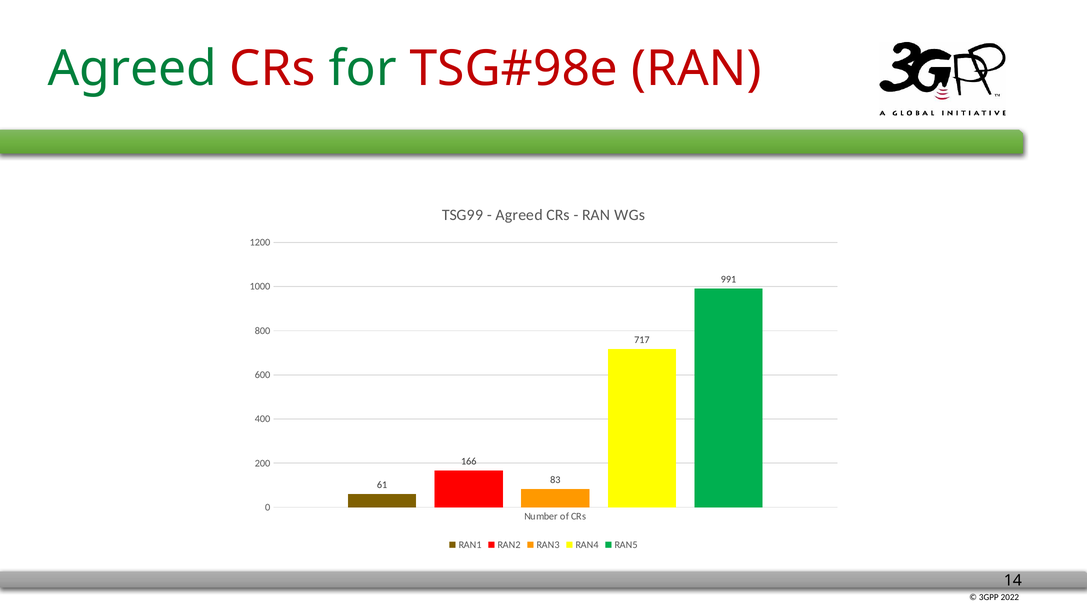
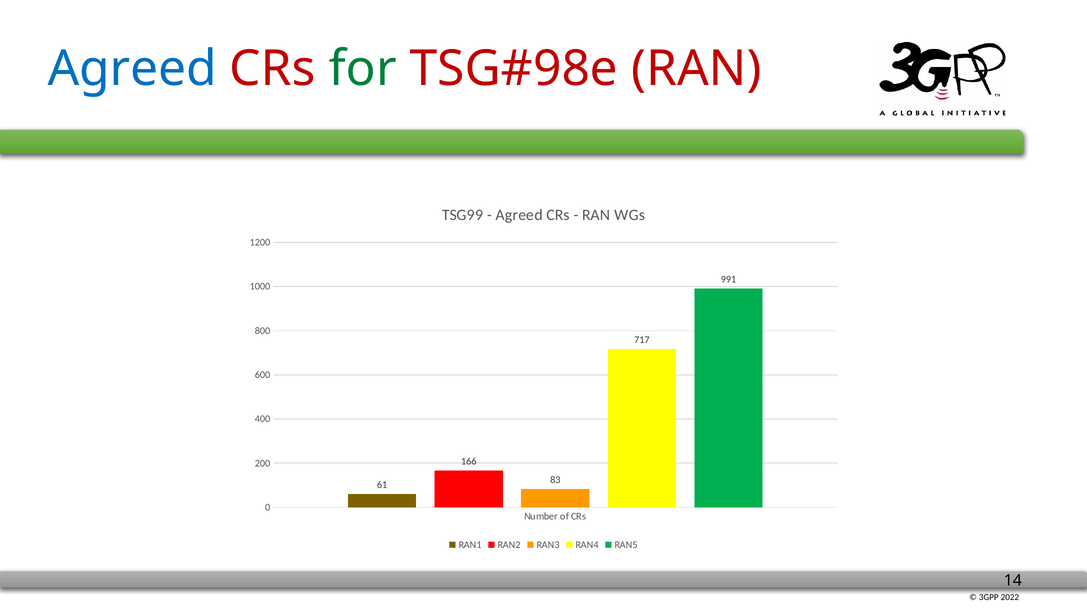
Agreed at (132, 69) colour: green -> blue
